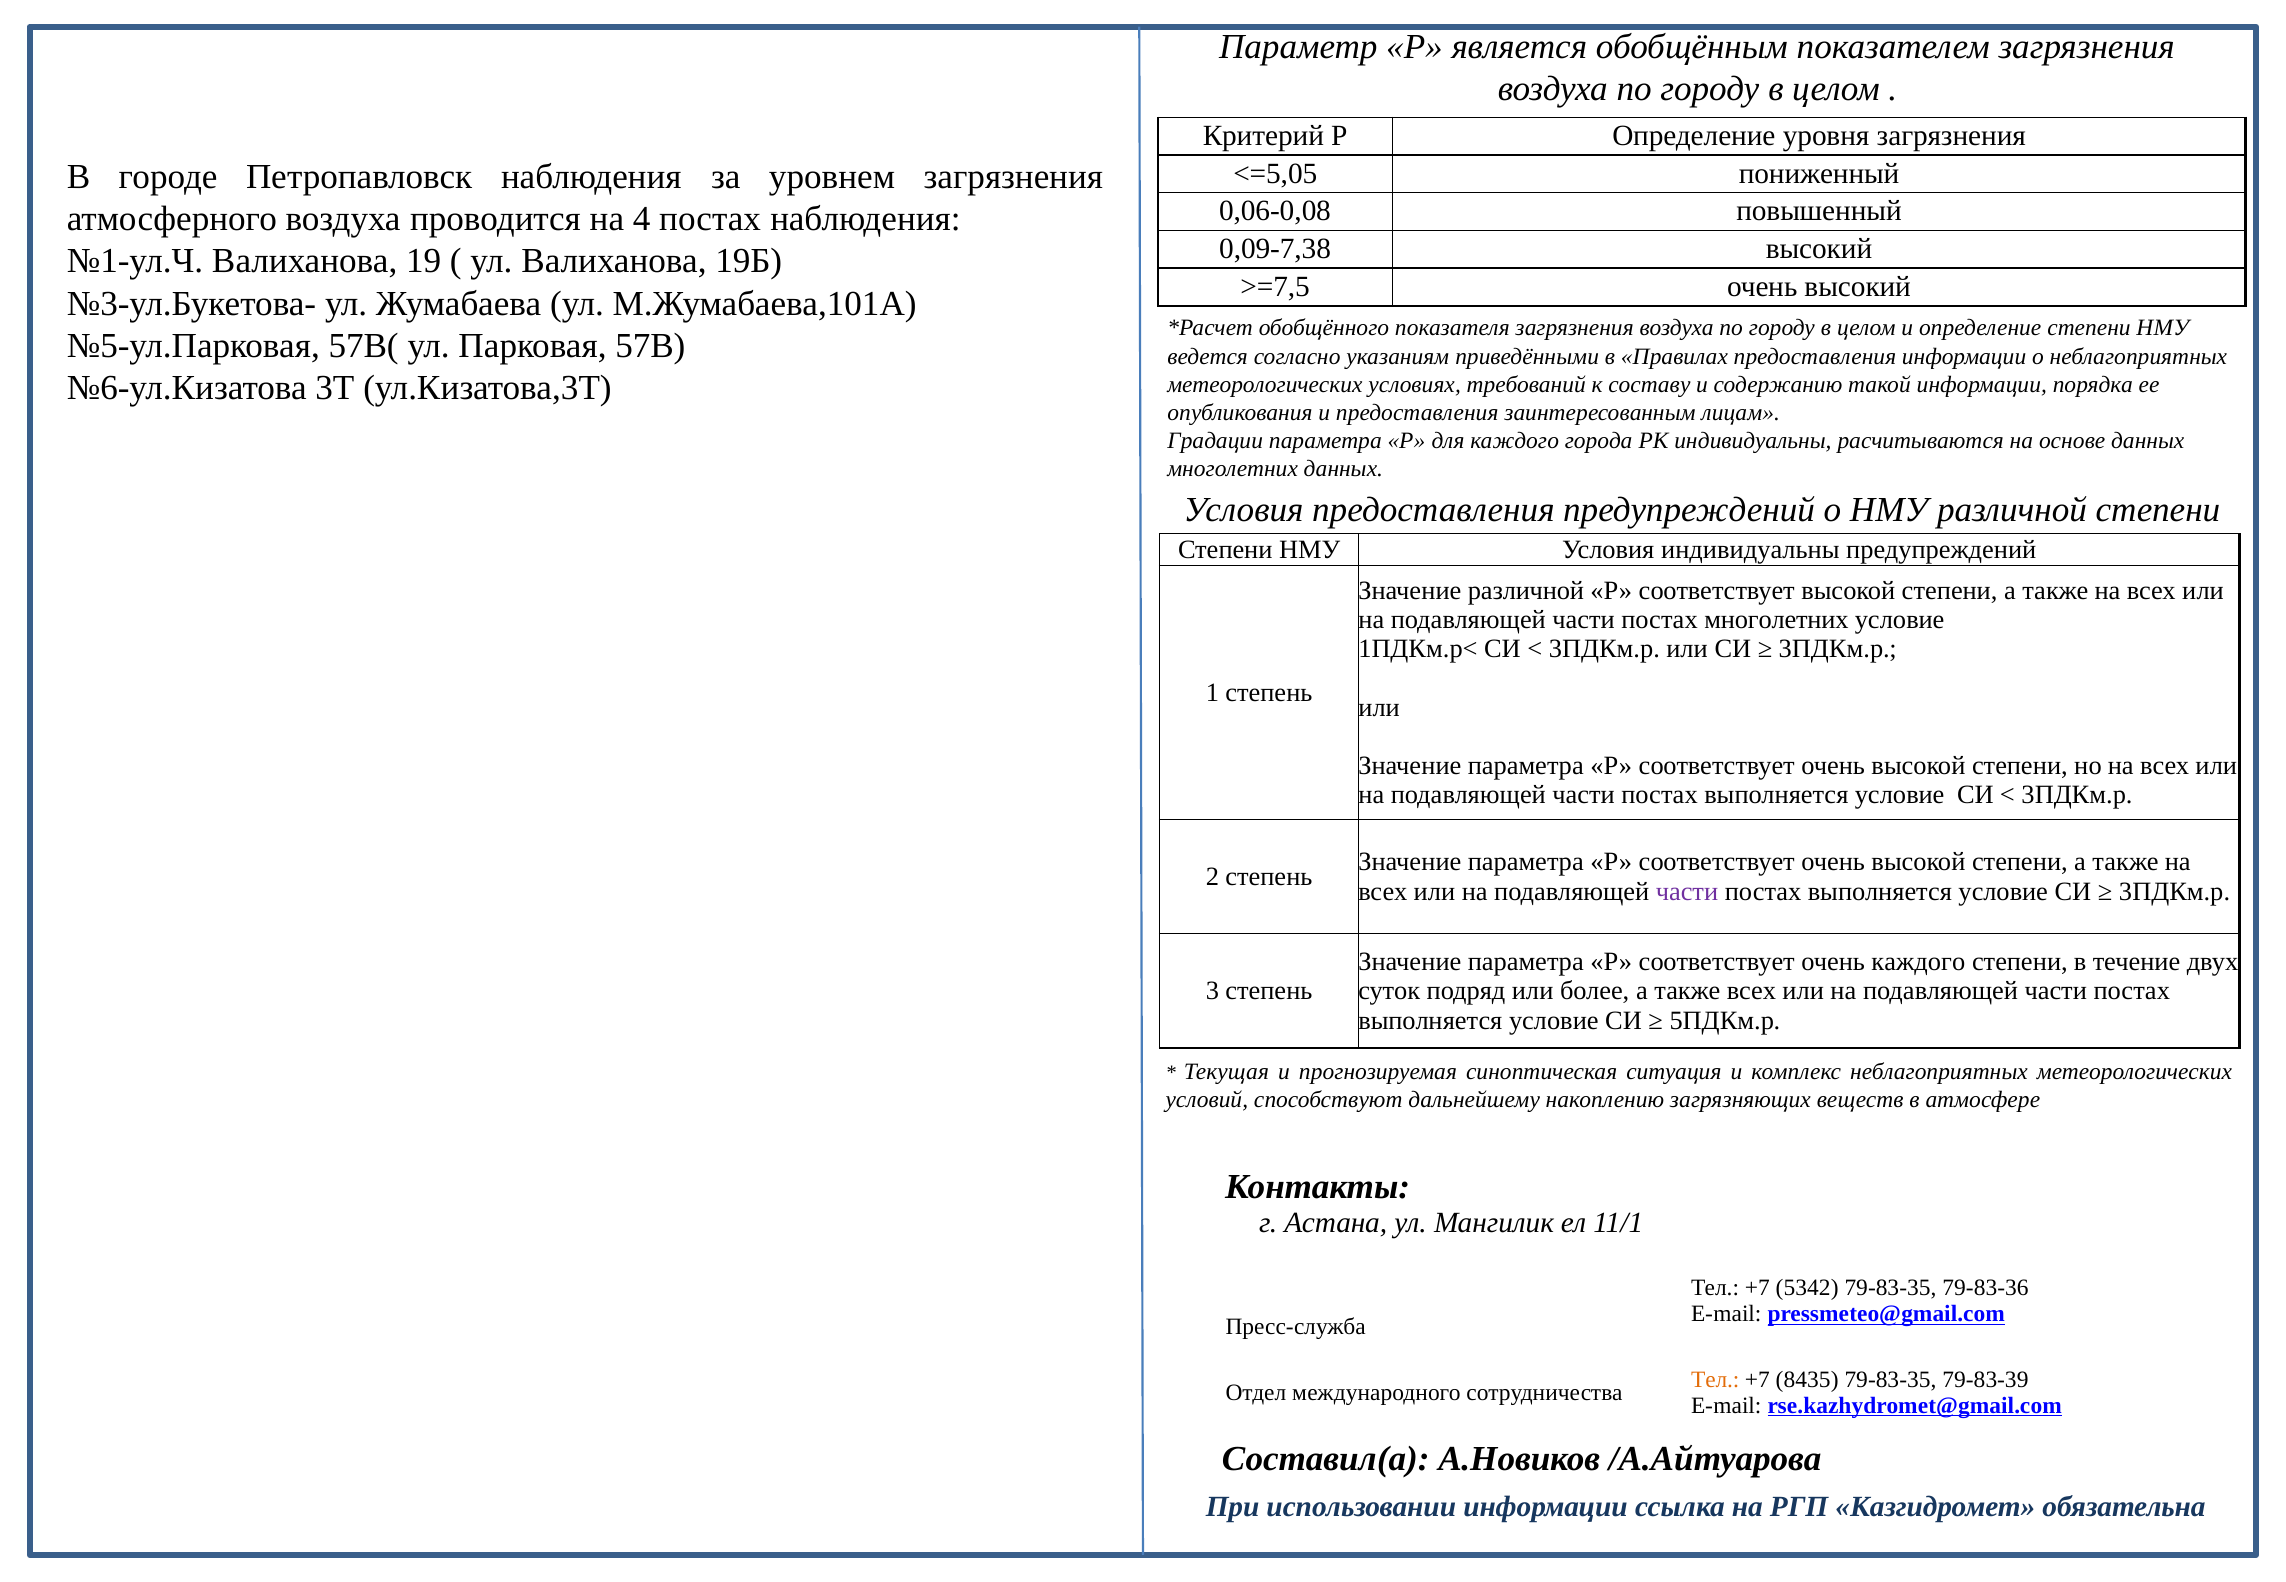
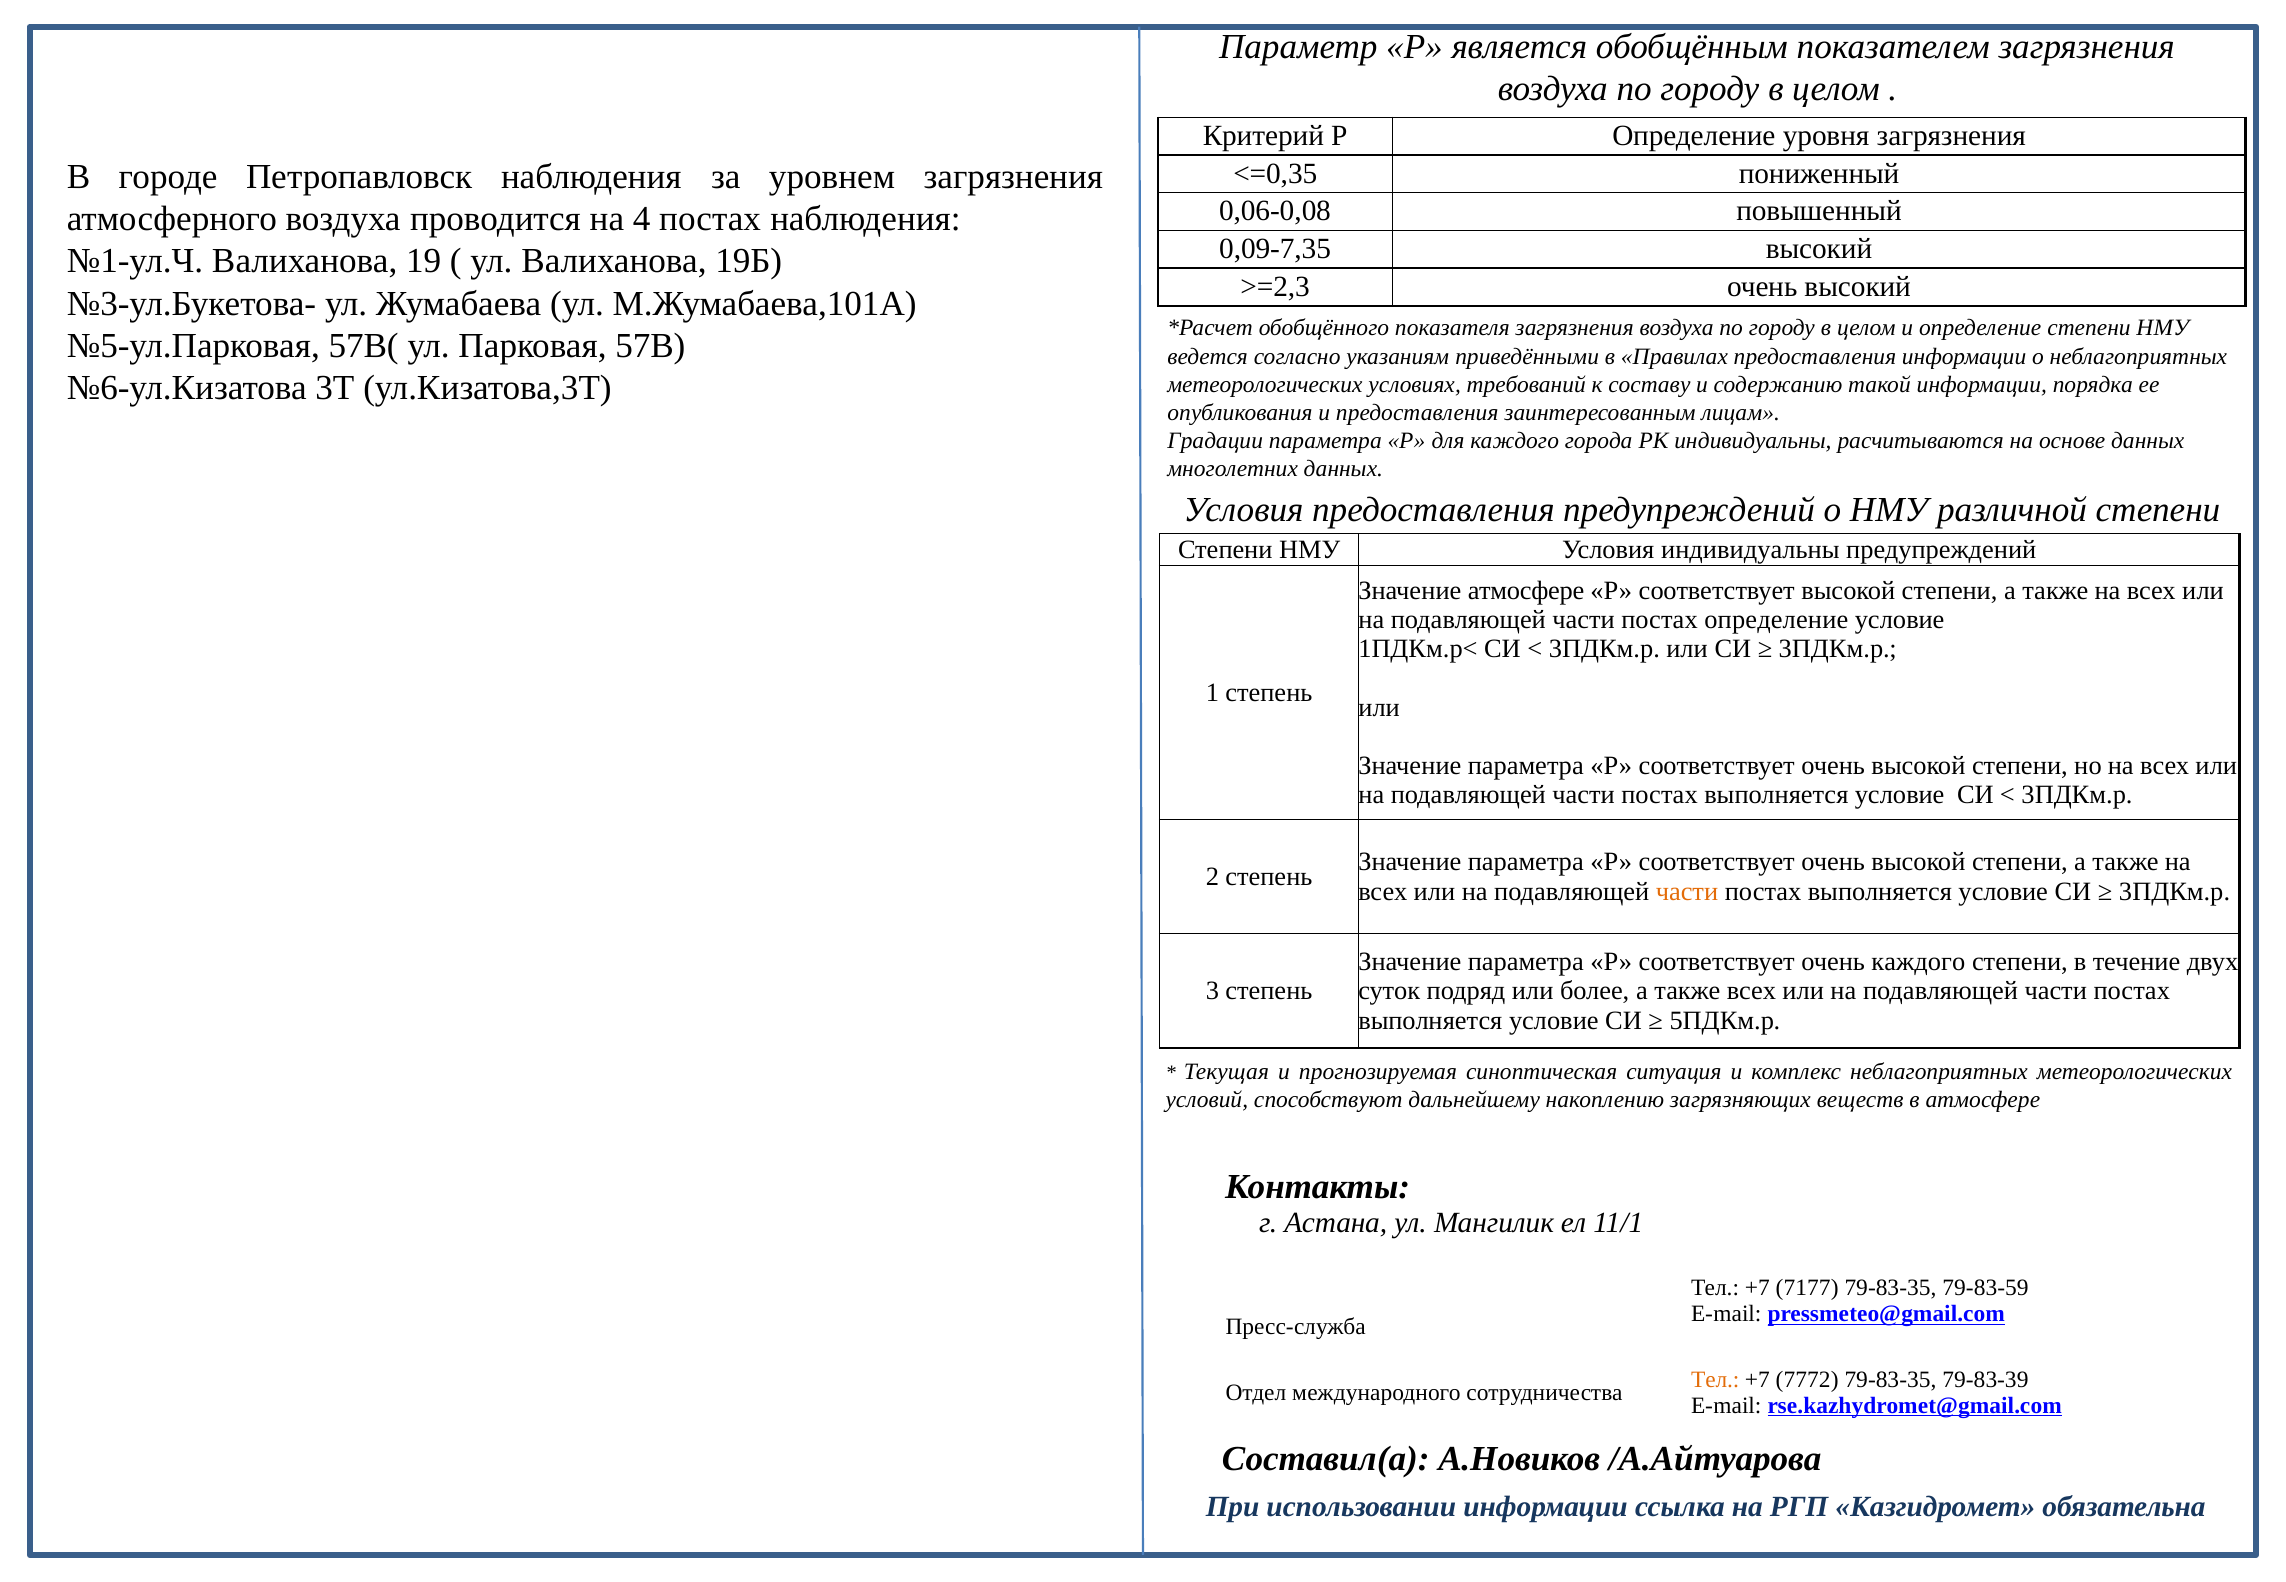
<=5,05: <=5,05 -> <=0,35
0,09-7,38: 0,09-7,38 -> 0,09-7,35
>=7,5: >=7,5 -> >=2,3
Значение различной: различной -> атмосфере
постах многолетних: многолетних -> определение
части at (1687, 892) colour: purple -> orange
5342: 5342 -> 7177
79-83-36: 79-83-36 -> 79-83-59
8435: 8435 -> 7772
